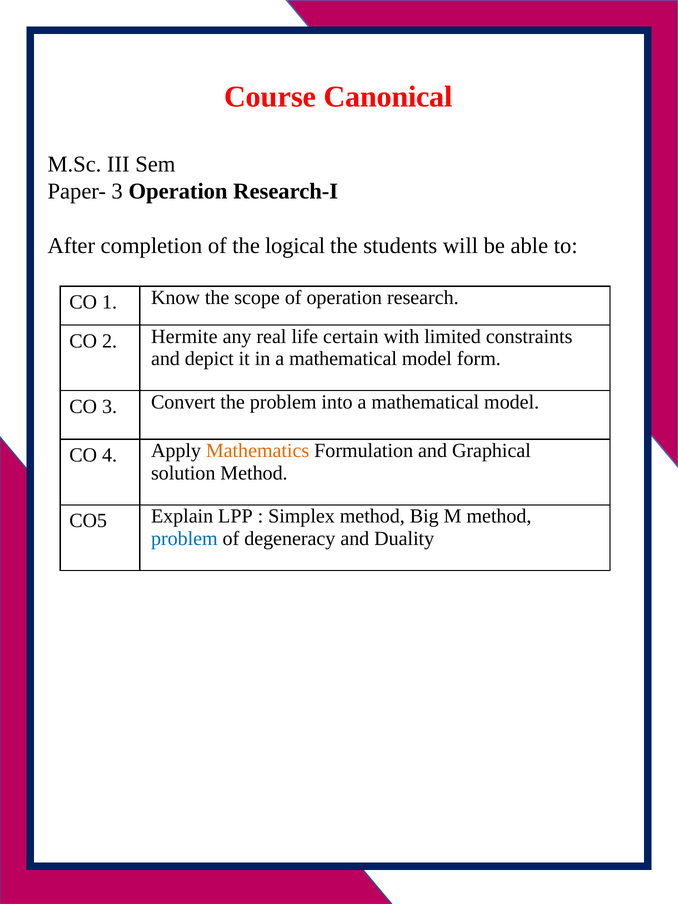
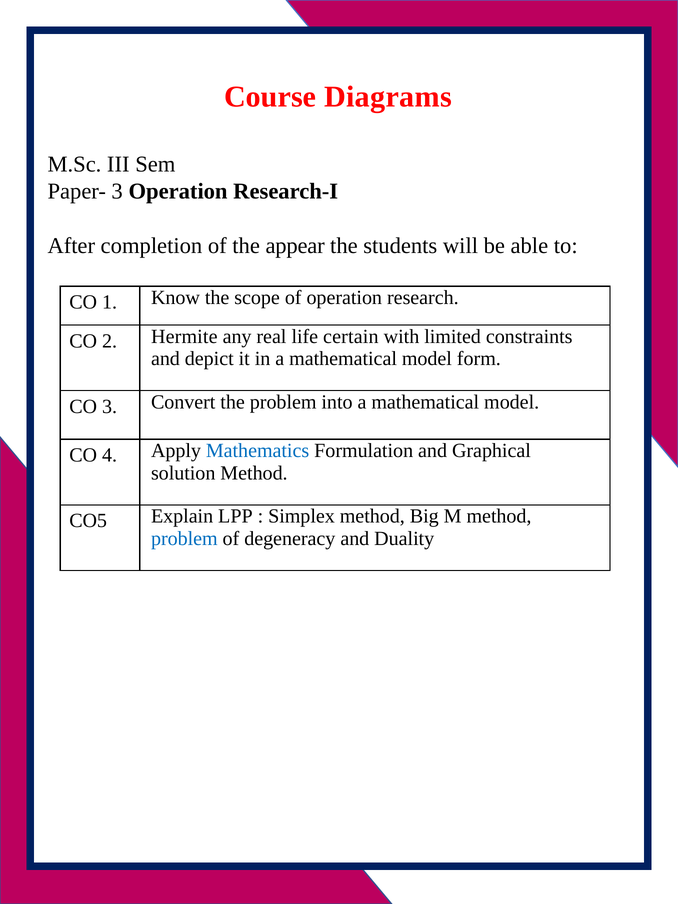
Canonical: Canonical -> Diagrams
logical: logical -> appear
Mathematics colour: orange -> blue
